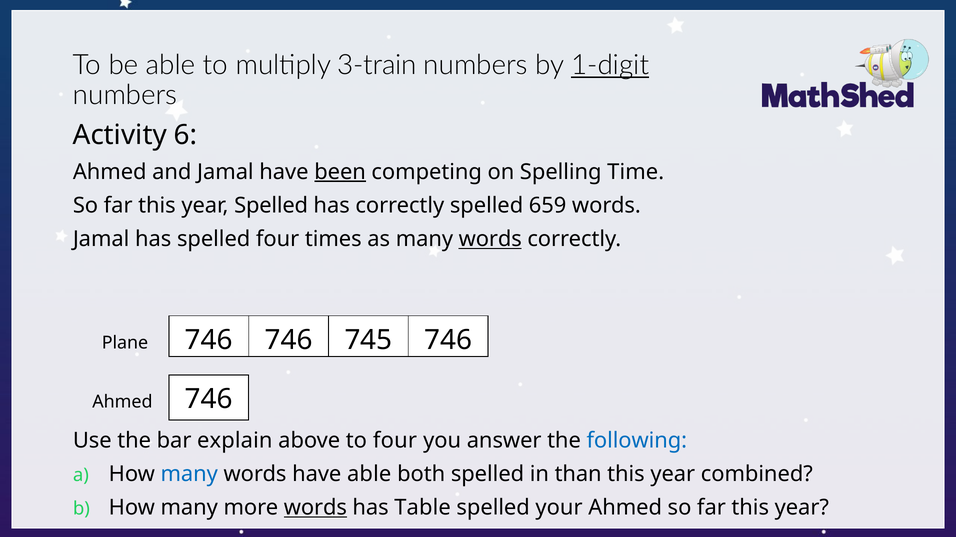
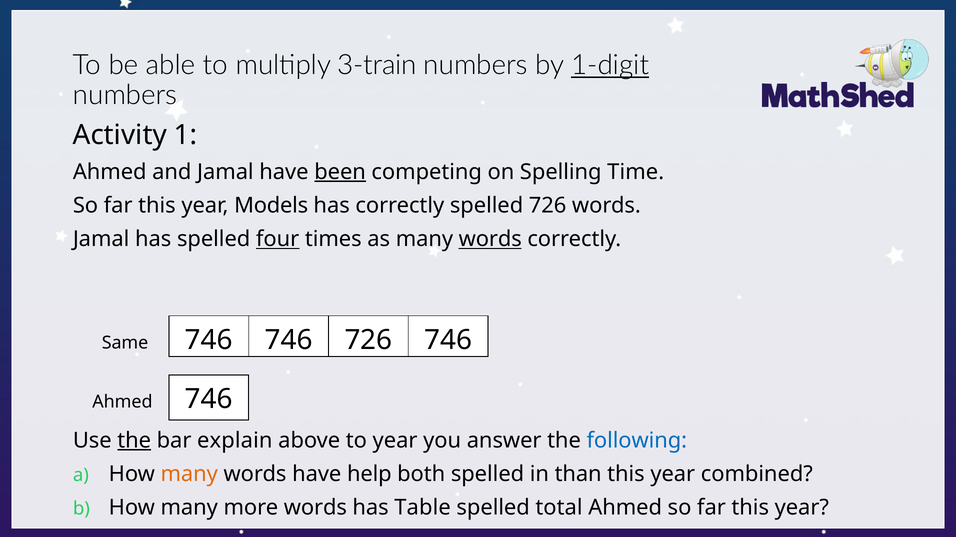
6: 6 -> 1
year Spelled: Spelled -> Models
spelled 659: 659 -> 726
four at (278, 239) underline: none -> present
746 745: 745 -> 726
Plane: Plane -> Same
the at (134, 441) underline: none -> present
to four: four -> year
many at (189, 475) colour: blue -> orange
have able: able -> help
words at (315, 508) underline: present -> none
your: your -> total
